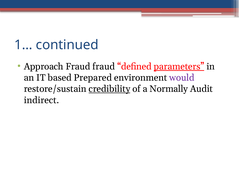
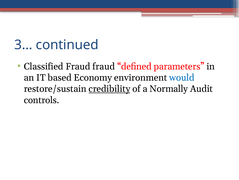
1…: 1… -> 3…
Approach: Approach -> Classified
parameters underline: present -> none
Prepared: Prepared -> Economy
would colour: purple -> blue
indirect: indirect -> controls
